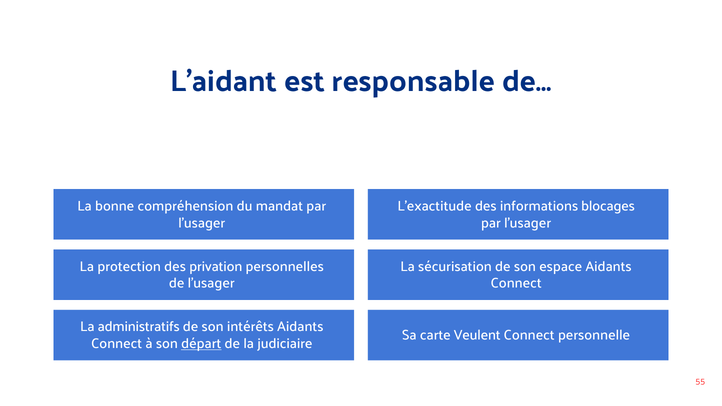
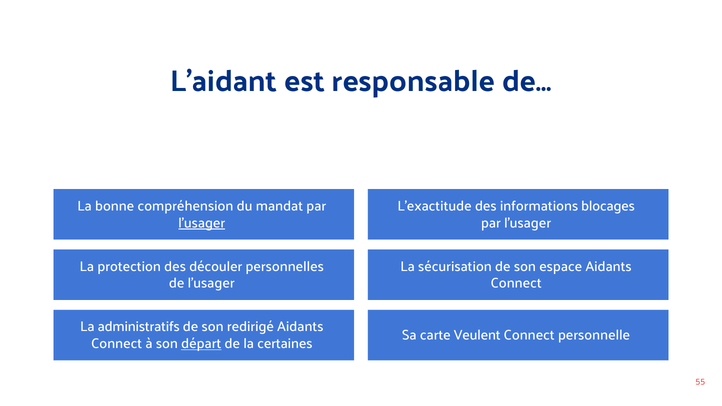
l’usager at (202, 223) underline: none -> present
privation: privation -> découler
intérêts: intérêts -> redirigé
judiciaire: judiciaire -> certaines
